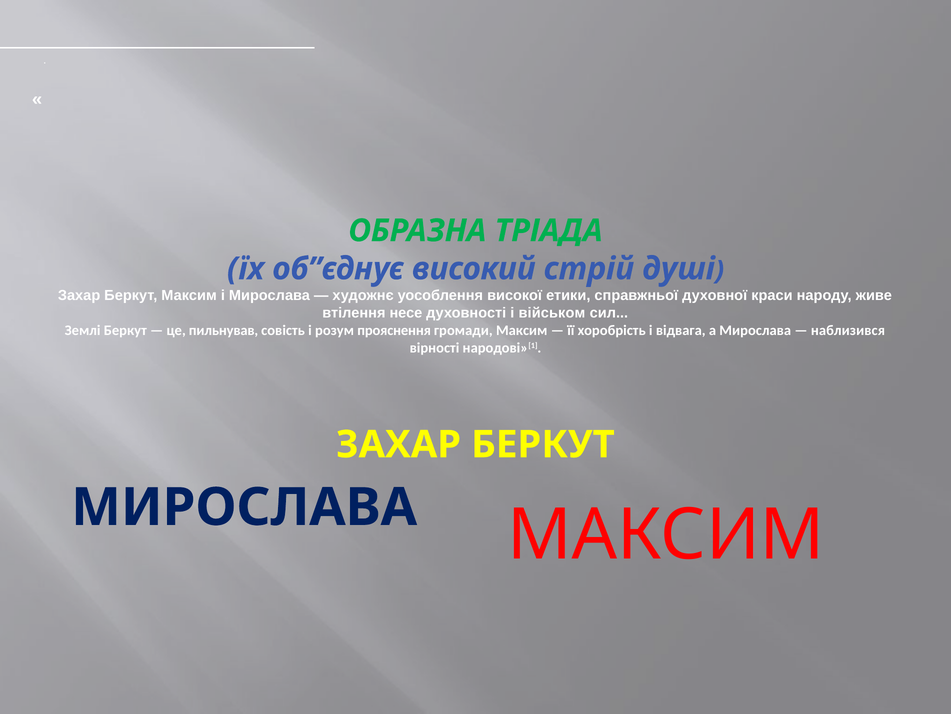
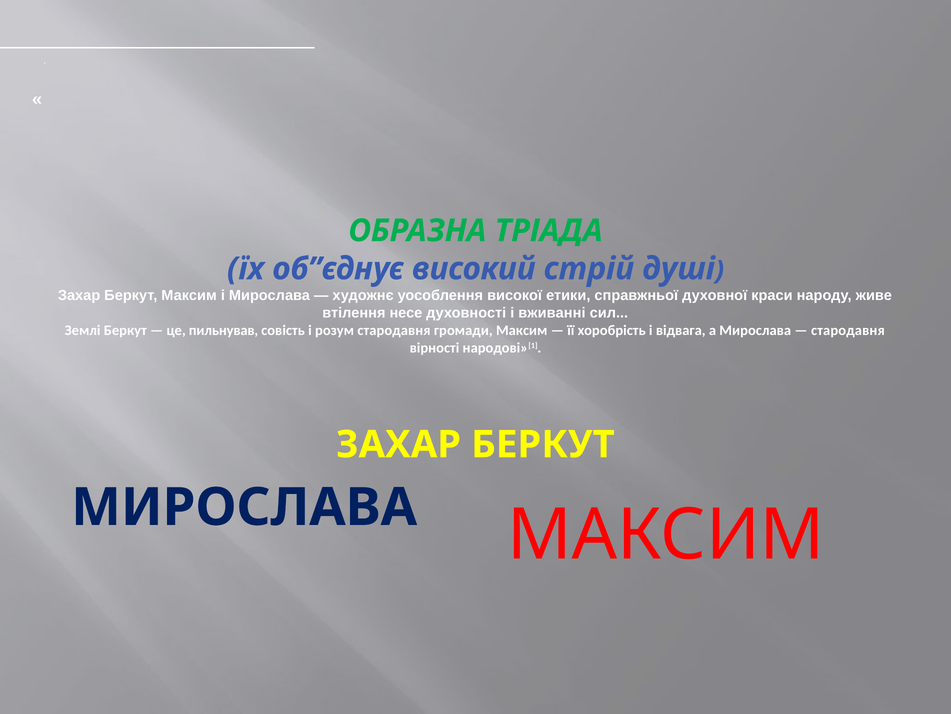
військом: військом -> вживанні
розум прояснення: прояснення -> стародавня
наблизився at (848, 330): наблизився -> стародавня
